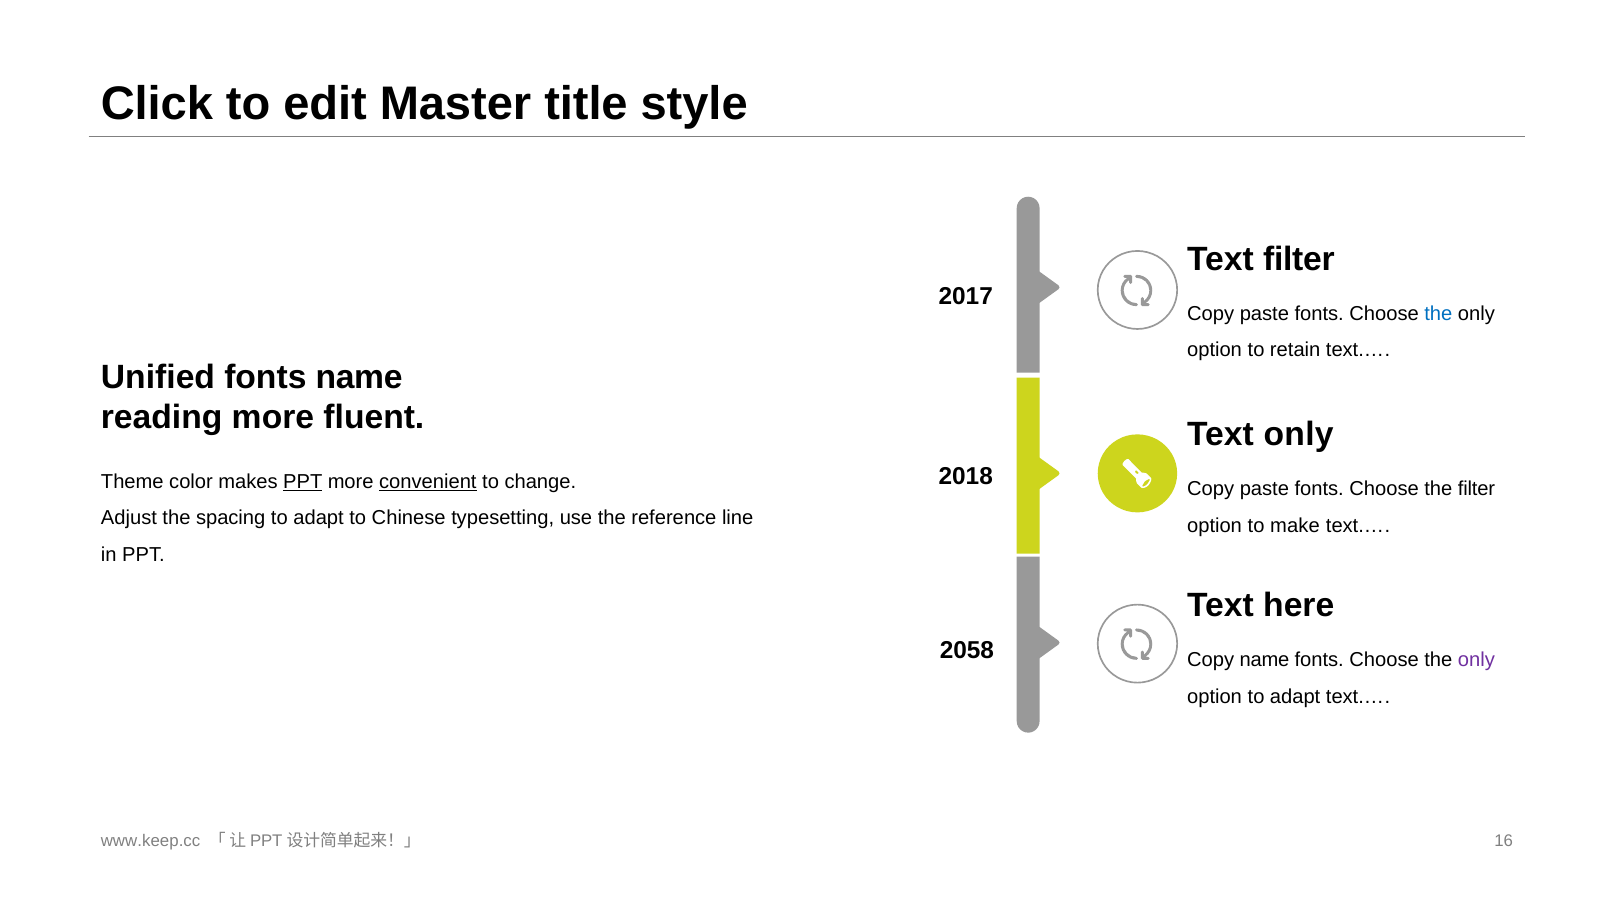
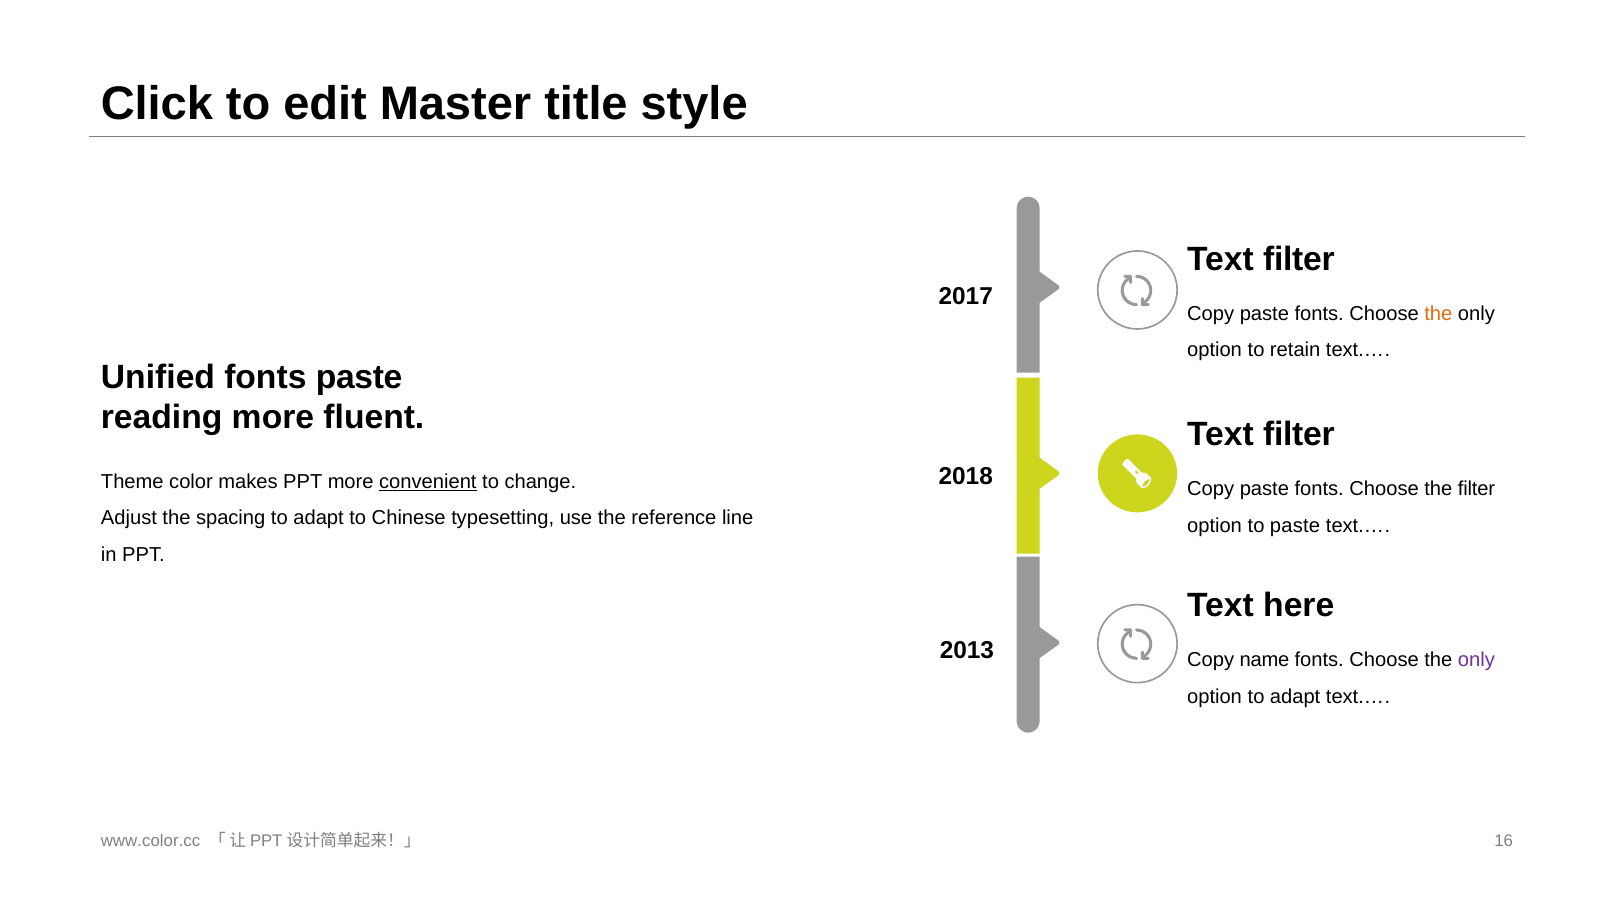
the at (1438, 314) colour: blue -> orange
fonts name: name -> paste
only at (1299, 434): only -> filter
PPT at (303, 482) underline: present -> none
to make: make -> paste
2058: 2058 -> 2013
www.keep.cc: www.keep.cc -> www.color.cc
